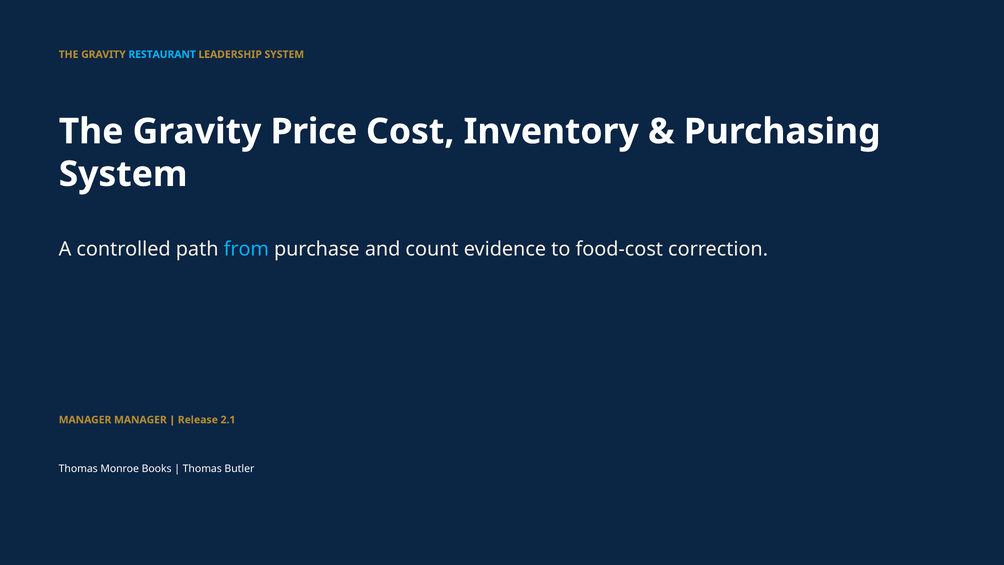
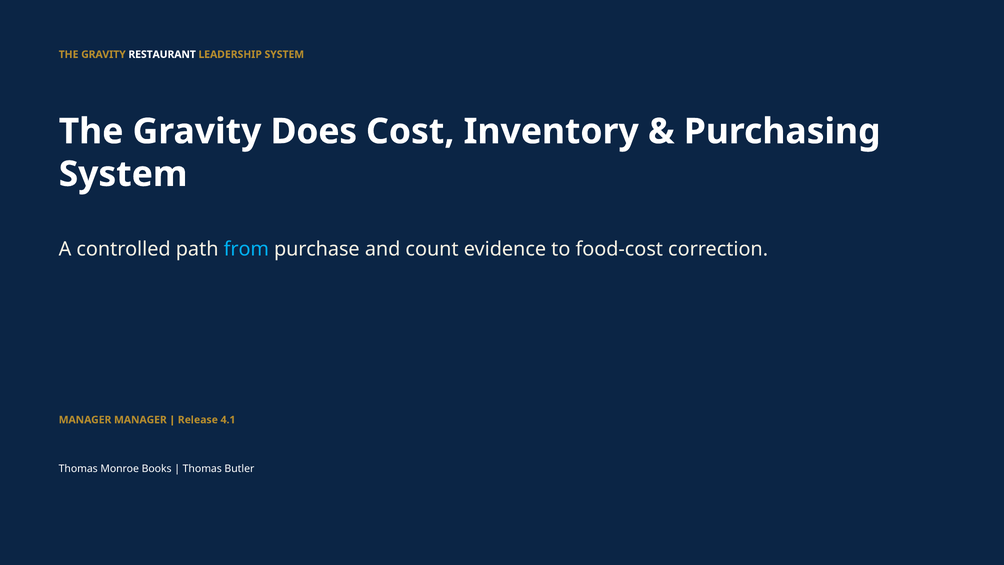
RESTAURANT colour: light blue -> white
Price: Price -> Does
2.1: 2.1 -> 4.1
